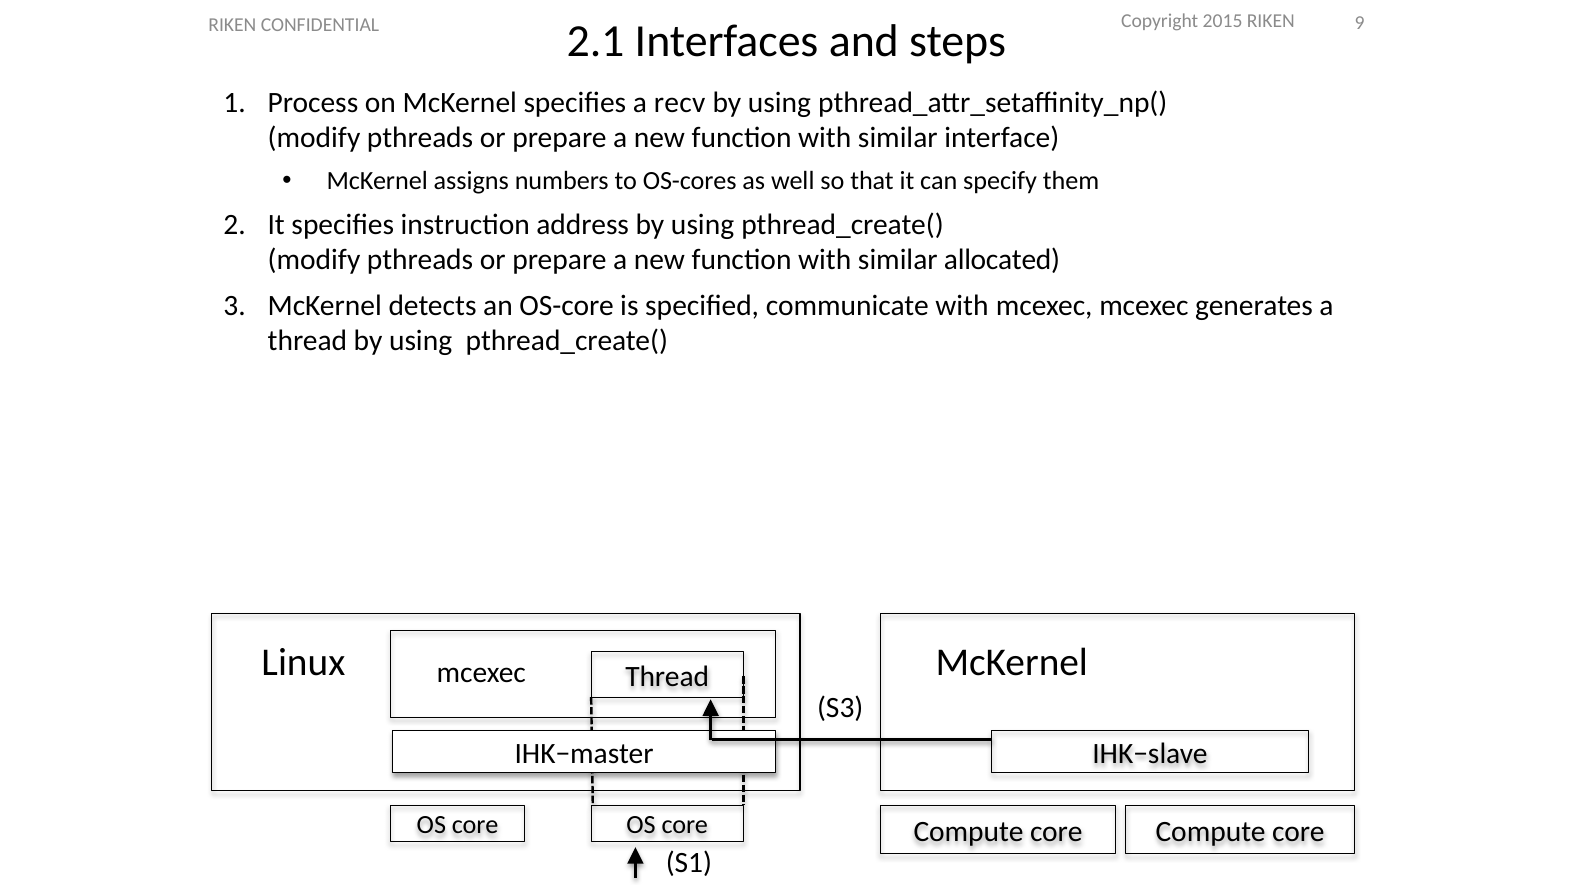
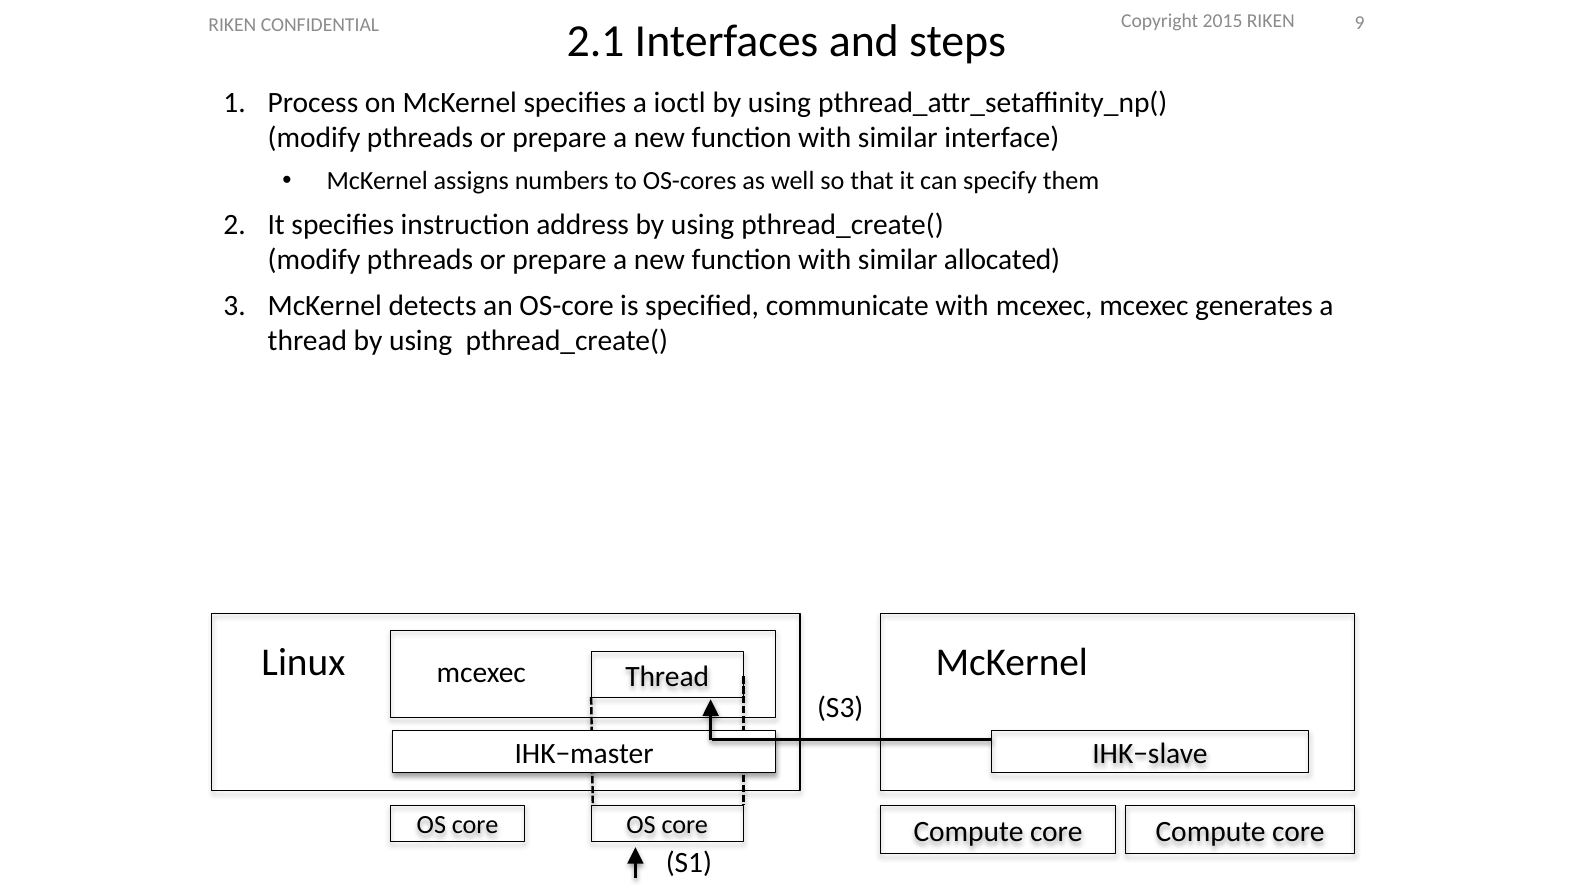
recv: recv -> ioctl
